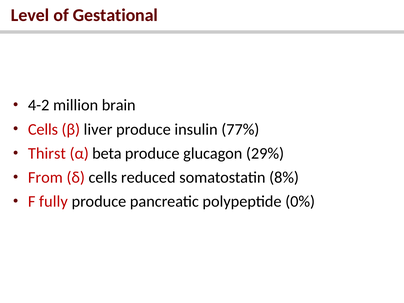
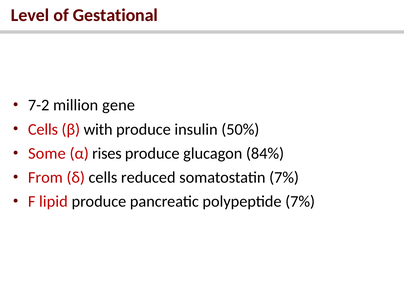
4-2: 4-2 -> 7-2
brain: brain -> gene
liver: liver -> with
77%: 77% -> 50%
Thirst: Thirst -> Some
beta: beta -> rises
29%: 29% -> 84%
somatostatin 8%: 8% -> 7%
fully: fully -> lipid
polypeptide 0%: 0% -> 7%
